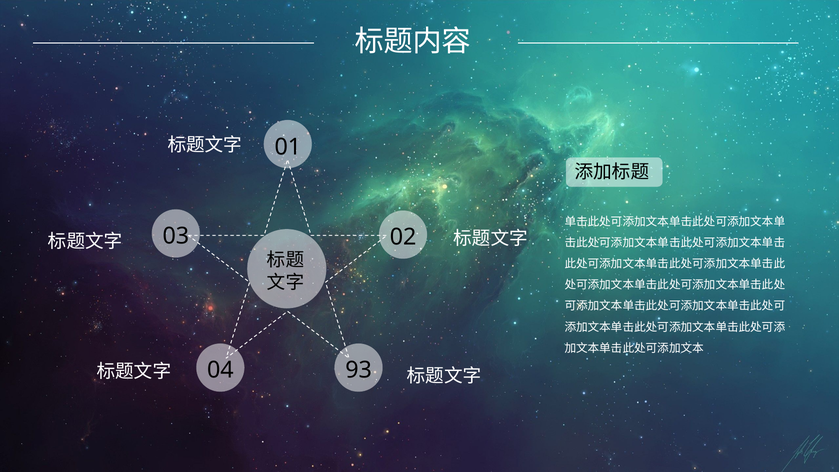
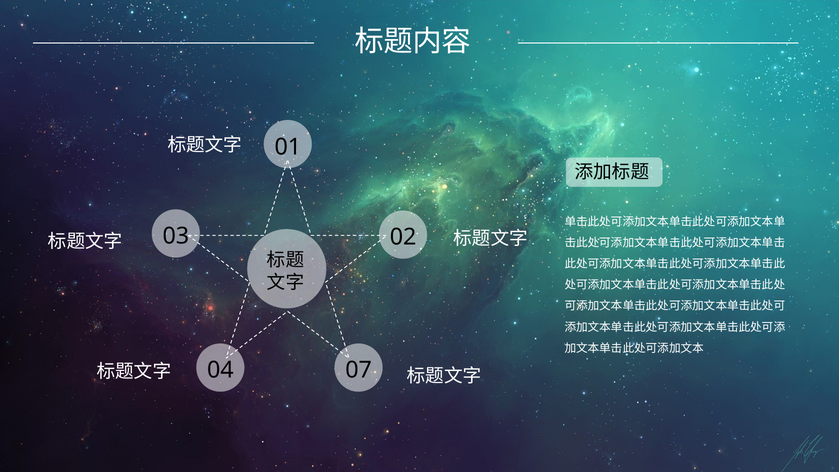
93: 93 -> 07
